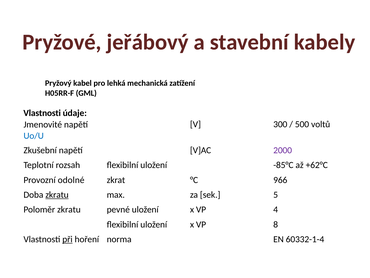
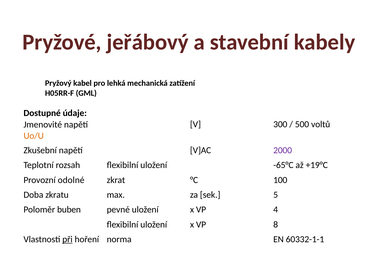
Vlastnosti at (42, 113): Vlastnosti -> Dostupné
Uo/U colour: blue -> orange
-85°C: -85°C -> -65°C
+62°C: +62°C -> +19°C
966: 966 -> 100
zkratu at (57, 194) underline: present -> none
Poloměr zkratu: zkratu -> buben
60332-1-4: 60332-1-4 -> 60332-1-1
